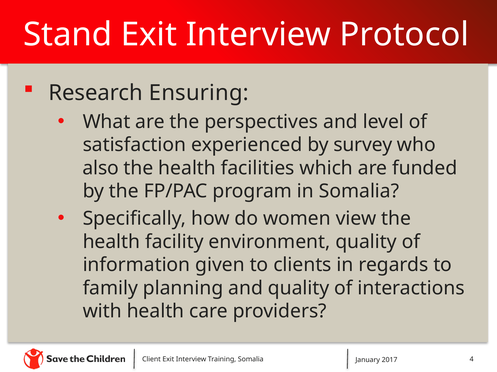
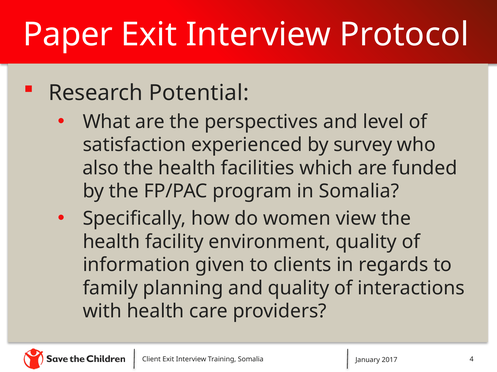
Stand: Stand -> Paper
Ensuring: Ensuring -> Potential
